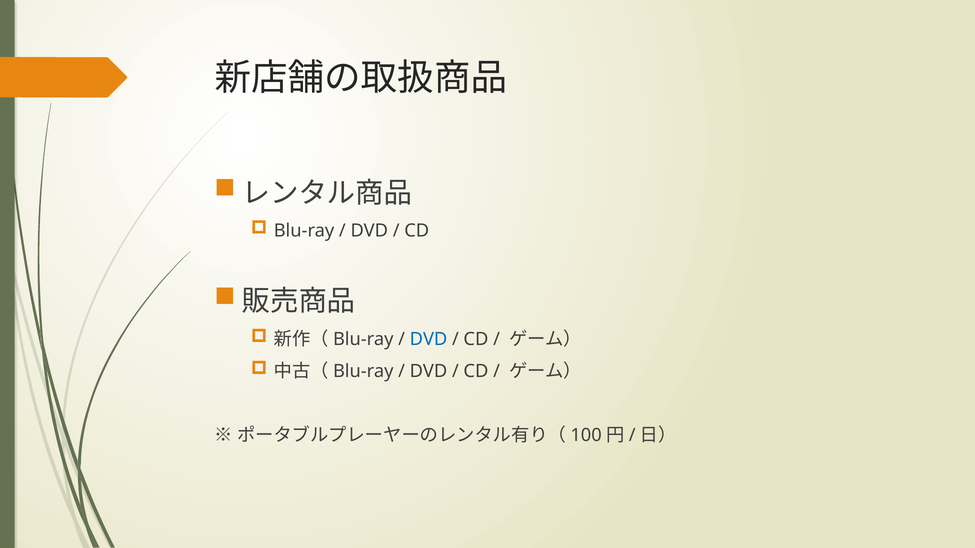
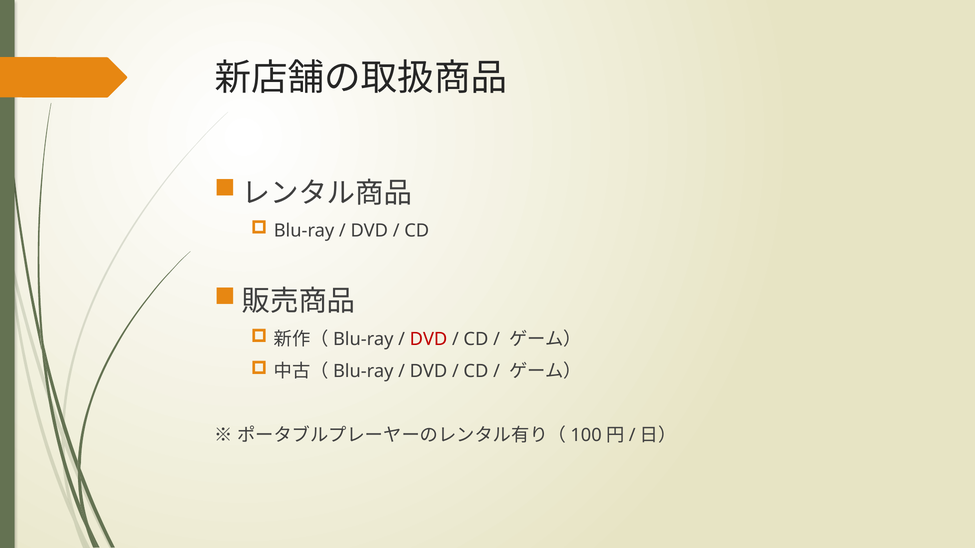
DVD at (429, 339) colour: blue -> red
